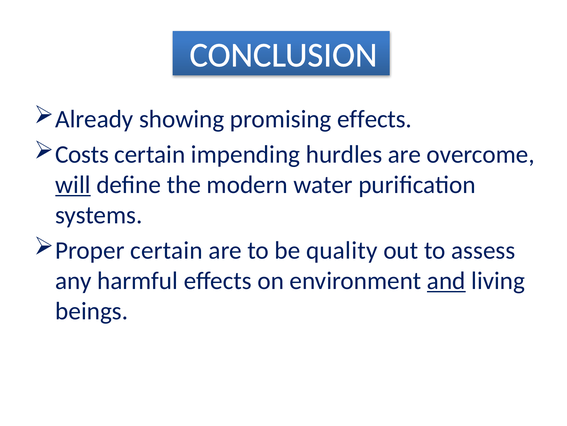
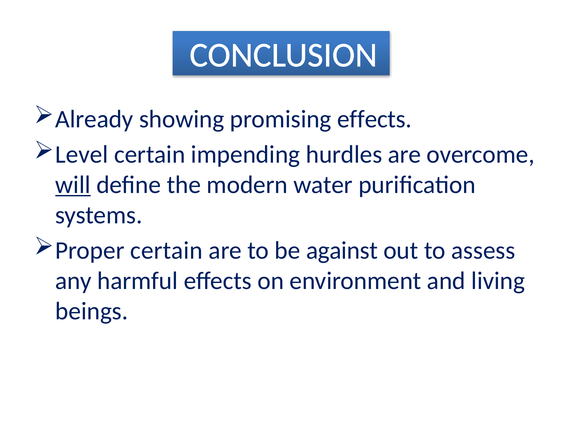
Costs: Costs -> Level
quality: quality -> against
and underline: present -> none
